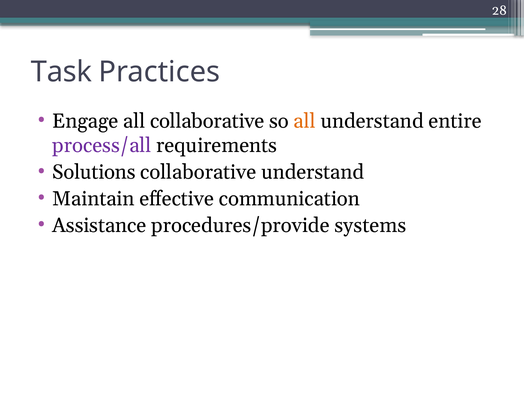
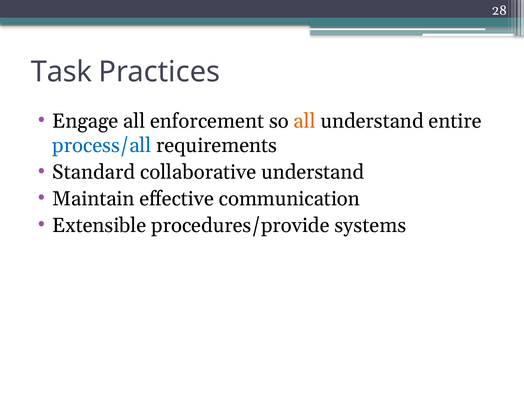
all collaborative: collaborative -> enforcement
process/all colour: purple -> blue
Solutions: Solutions -> Standard
Assistance: Assistance -> Extensible
